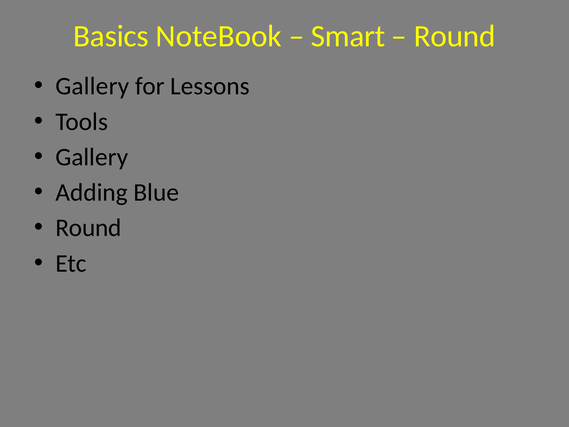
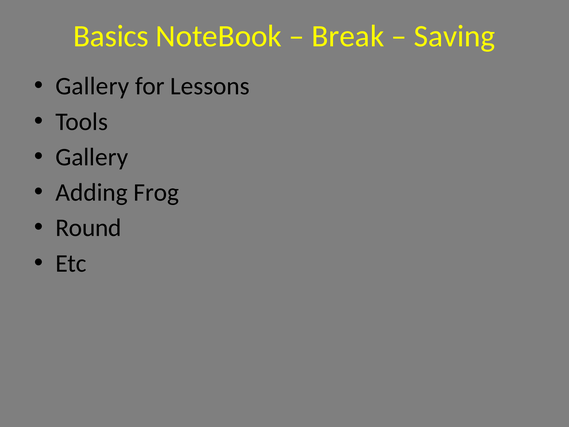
Smart: Smart -> Break
Round at (455, 36): Round -> Saving
Blue: Blue -> Frog
